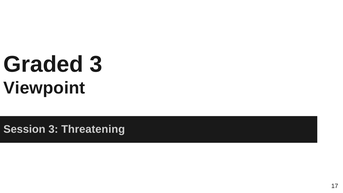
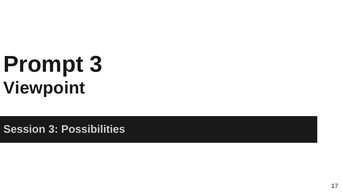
Graded: Graded -> Prompt
Threatening: Threatening -> Possibilities
